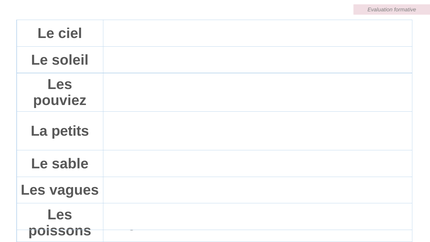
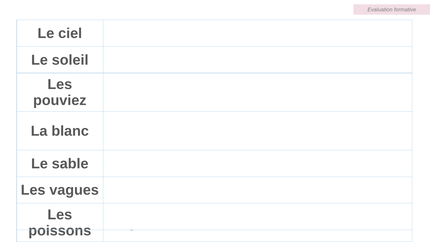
La petits: petits -> blanc
